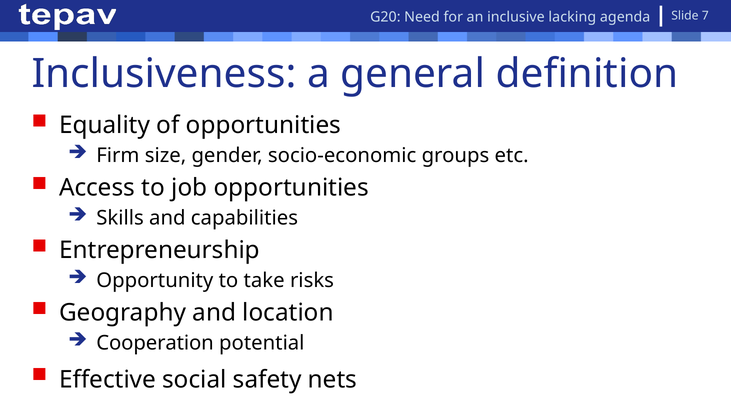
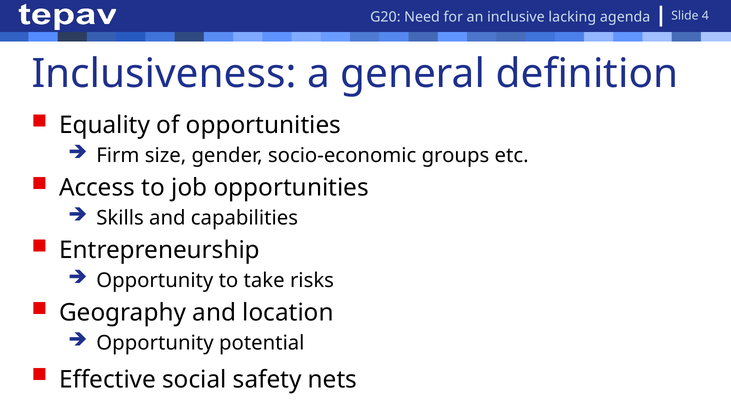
7: 7 -> 4
Cooperation at (155, 343): Cooperation -> Opportunity
